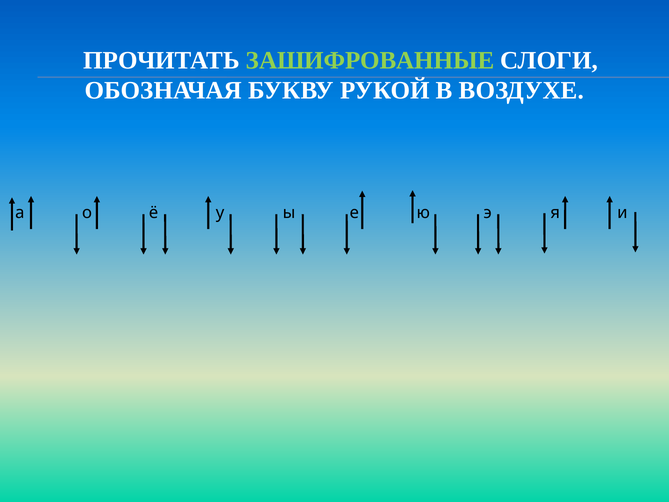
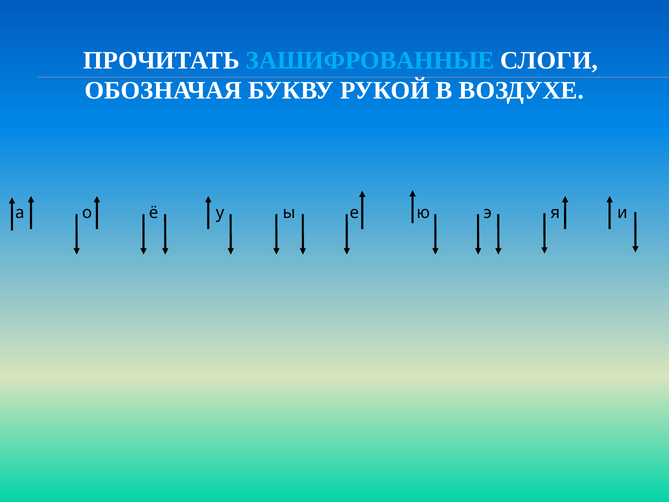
ЗАШИФРОВАННЫЕ colour: light green -> light blue
